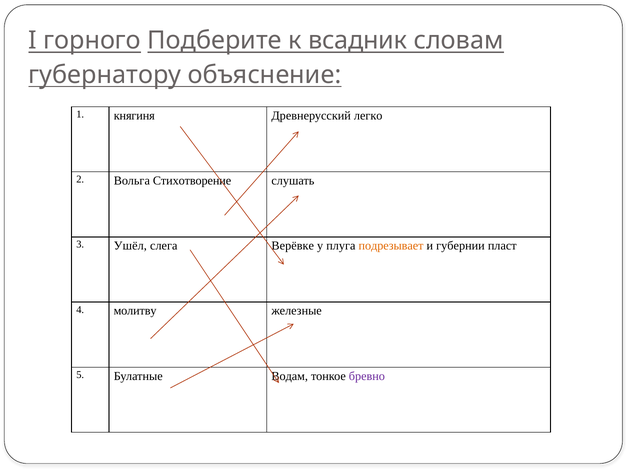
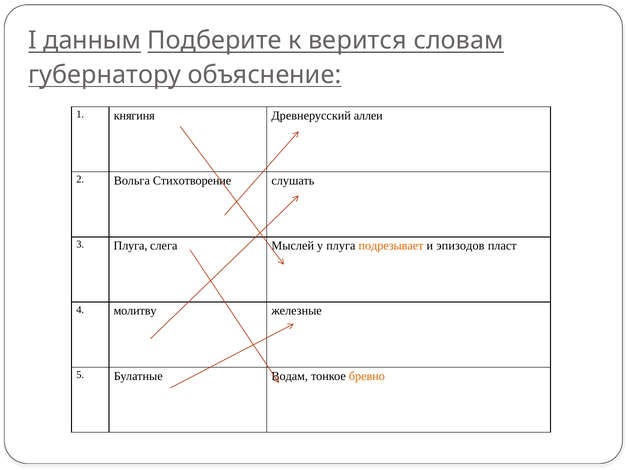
горного: горного -> данным
всадник: всадник -> верится
легко: легко -> аллеи
3 Ушёл: Ушёл -> Плуга
Верёвке: Верёвке -> Мыслей
губернии: губернии -> эпизодов
бревно colour: purple -> orange
